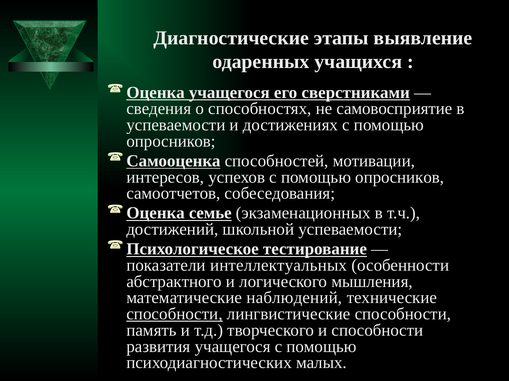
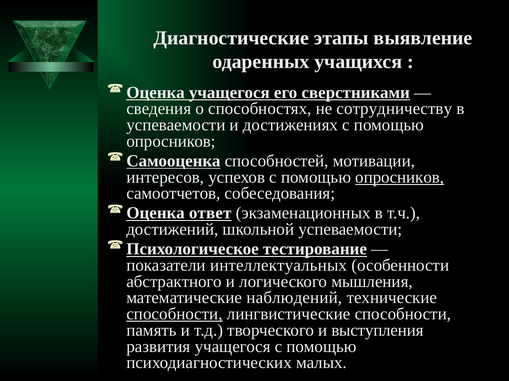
самовосприятие: самовосприятие -> сотрудничеству
опросников at (400, 177) underline: none -> present
семье: семье -> ответ
и способности: способности -> выступления
